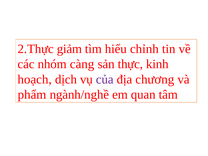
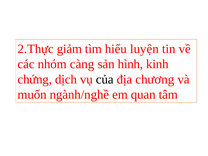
chỉnh: chỉnh -> luyện
thực: thực -> hình
hoạch: hoạch -> chứng
của colour: purple -> black
phẩm: phẩm -> muốn
